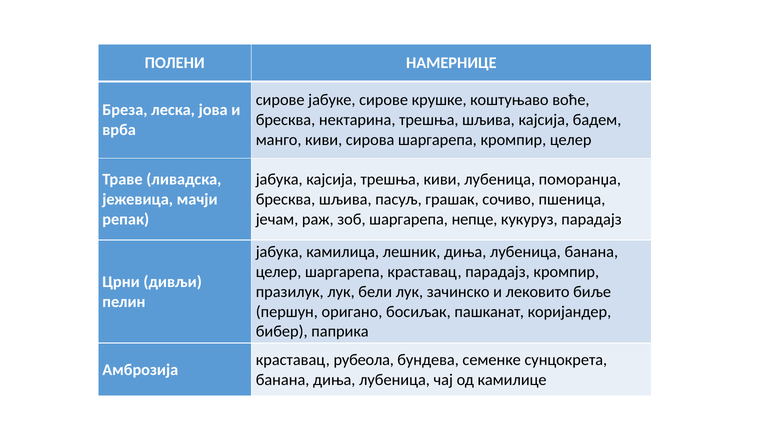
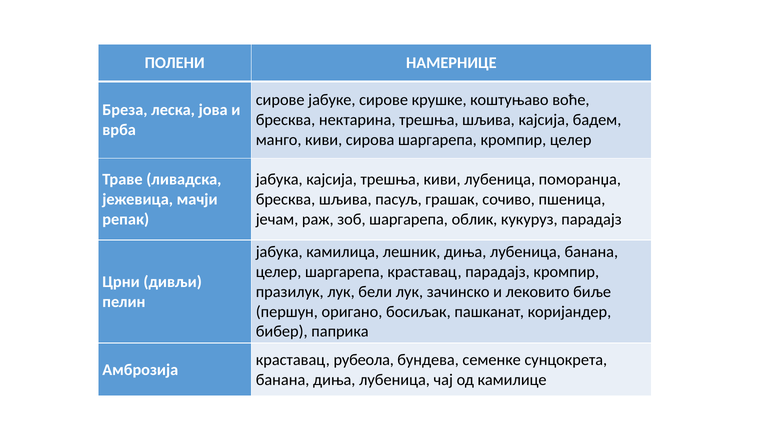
непце: непце -> облик
